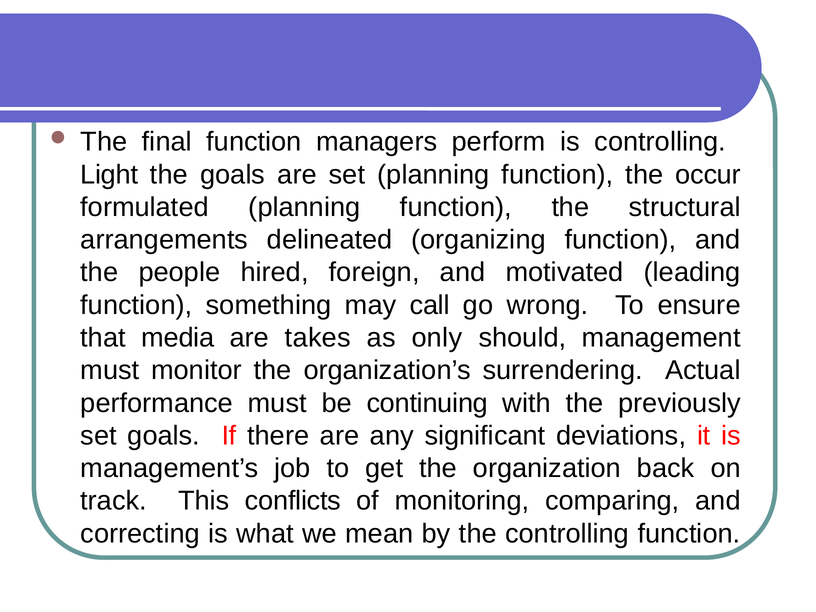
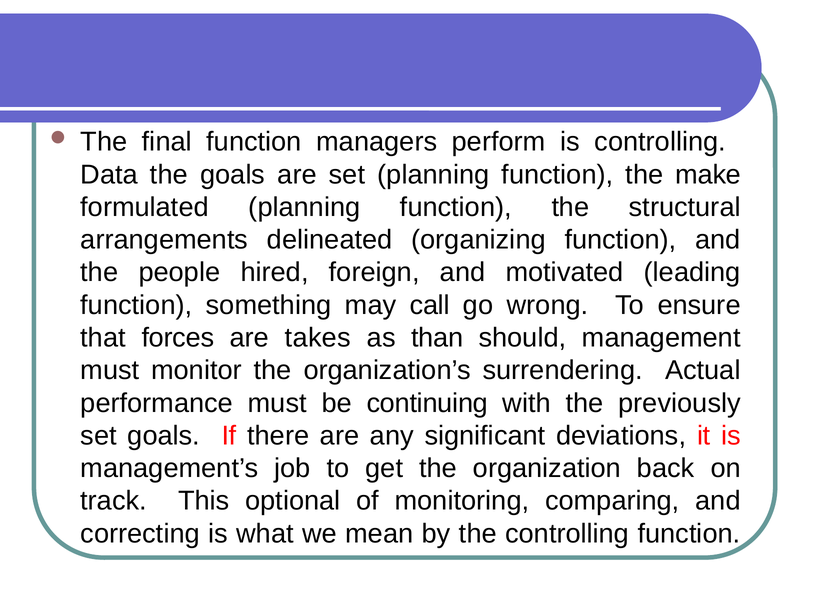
Light: Light -> Data
occur: occur -> make
media: media -> forces
only: only -> than
conflicts: conflicts -> optional
